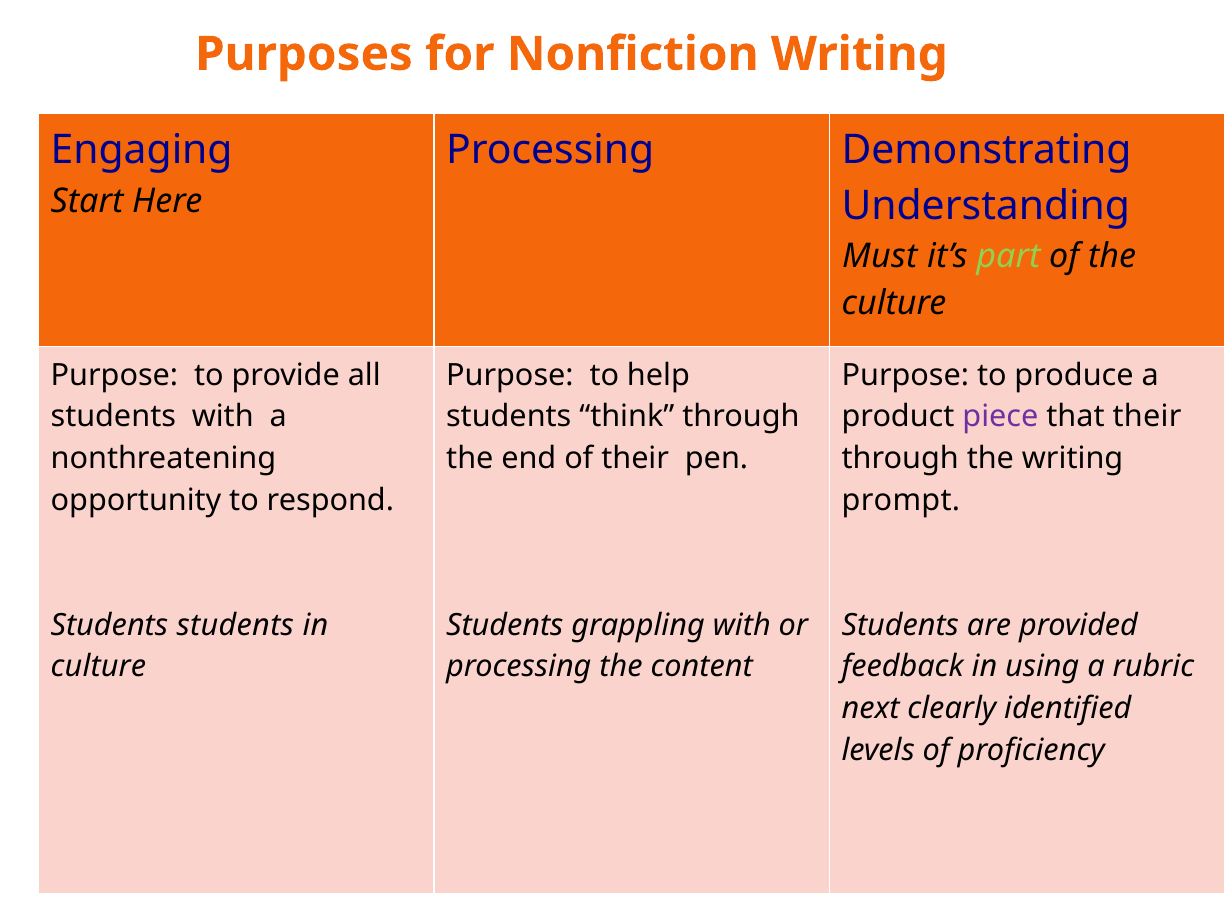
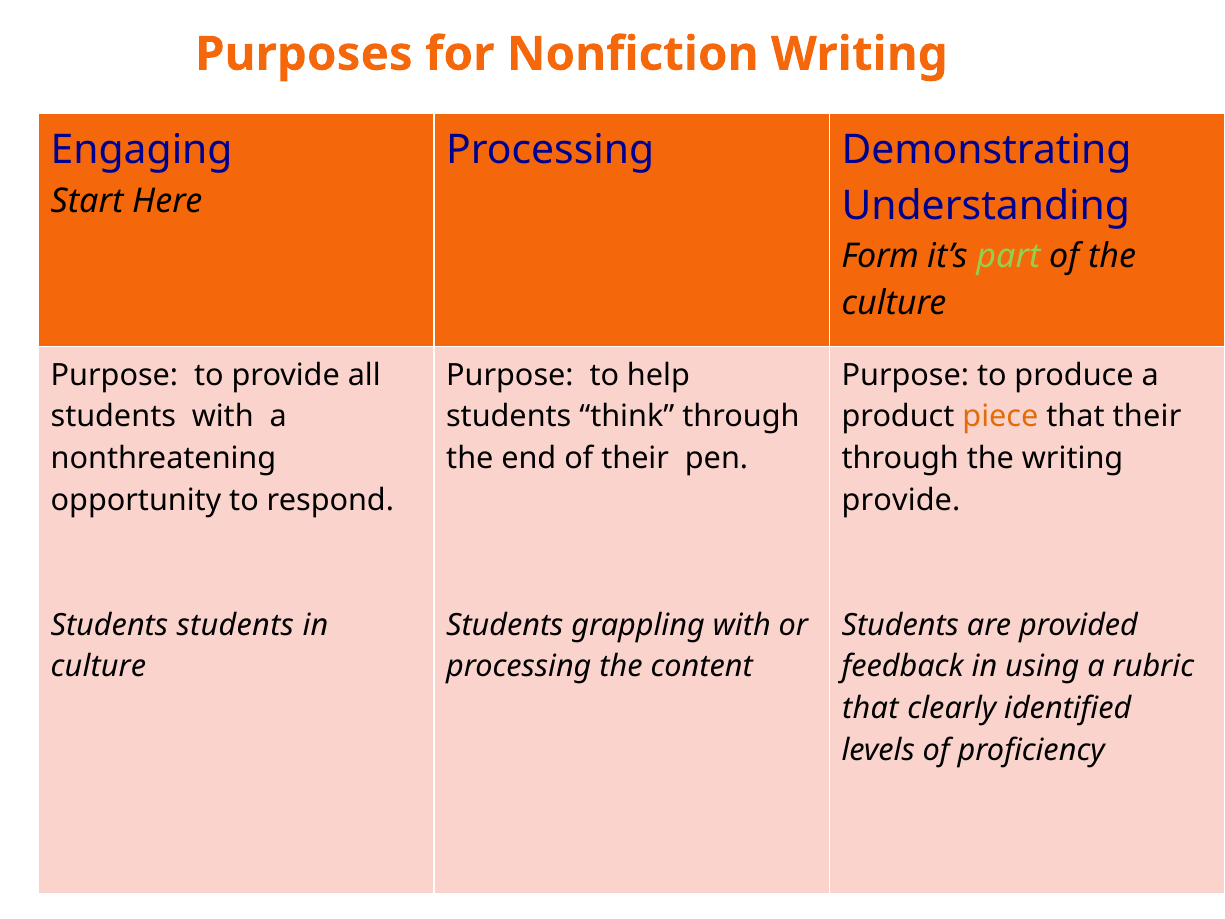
Must: Must -> Form
piece colour: purple -> orange
prompt at (901, 500): prompt -> provide
next at (871, 708): next -> that
